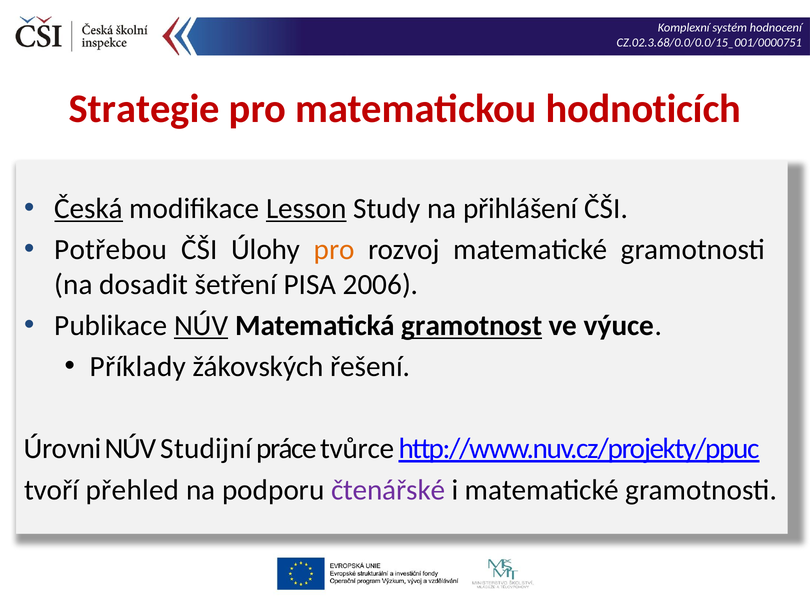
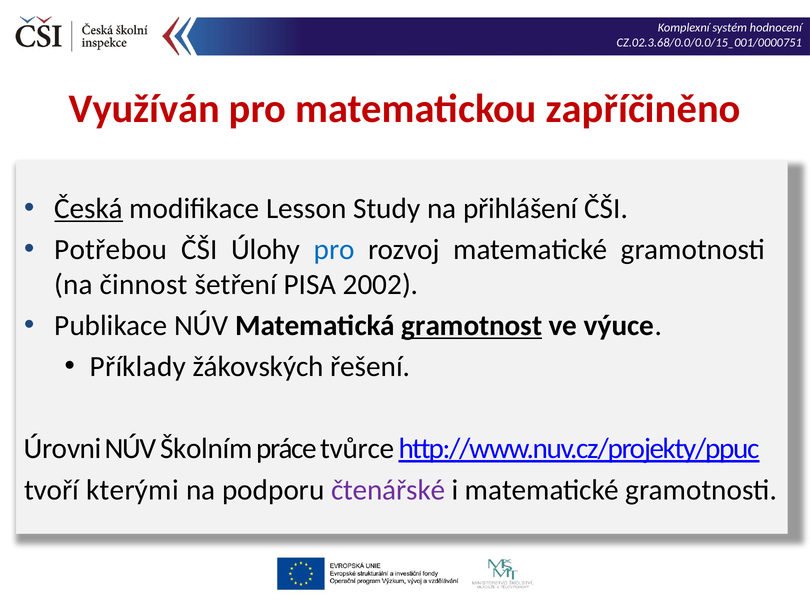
Strategie: Strategie -> Využíván
hodnoticích: hodnoticích -> zapříčiněno
Lesson underline: present -> none
pro at (334, 249) colour: orange -> blue
dosadit: dosadit -> činnost
2006: 2006 -> 2002
NÚV at (201, 325) underline: present -> none
Studijní: Studijní -> Školním
přehled: přehled -> kterými
